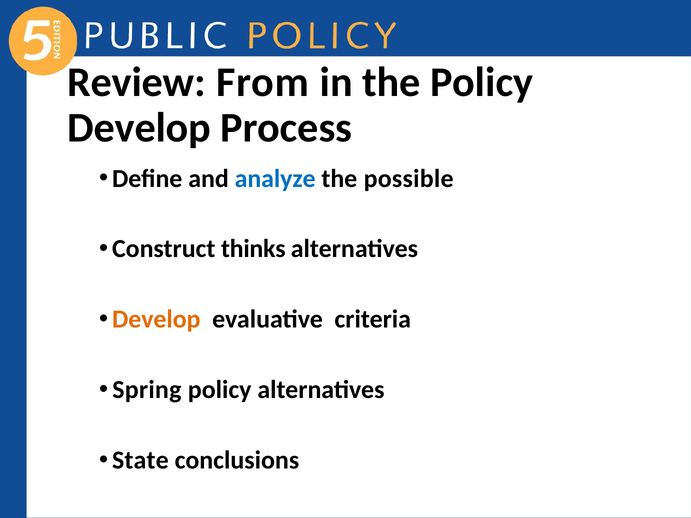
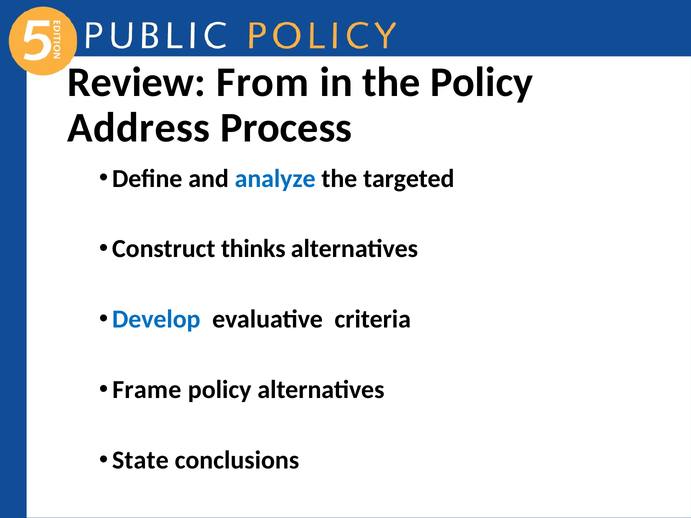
Develop at (139, 128): Develop -> Address
possible: possible -> targeted
Develop at (156, 319) colour: orange -> blue
Spring: Spring -> Frame
